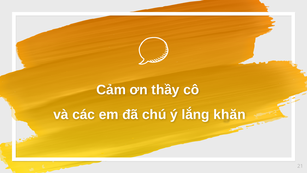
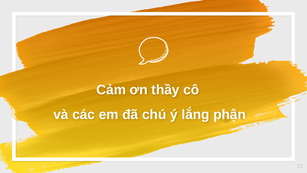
khăn: khăn -> phận
